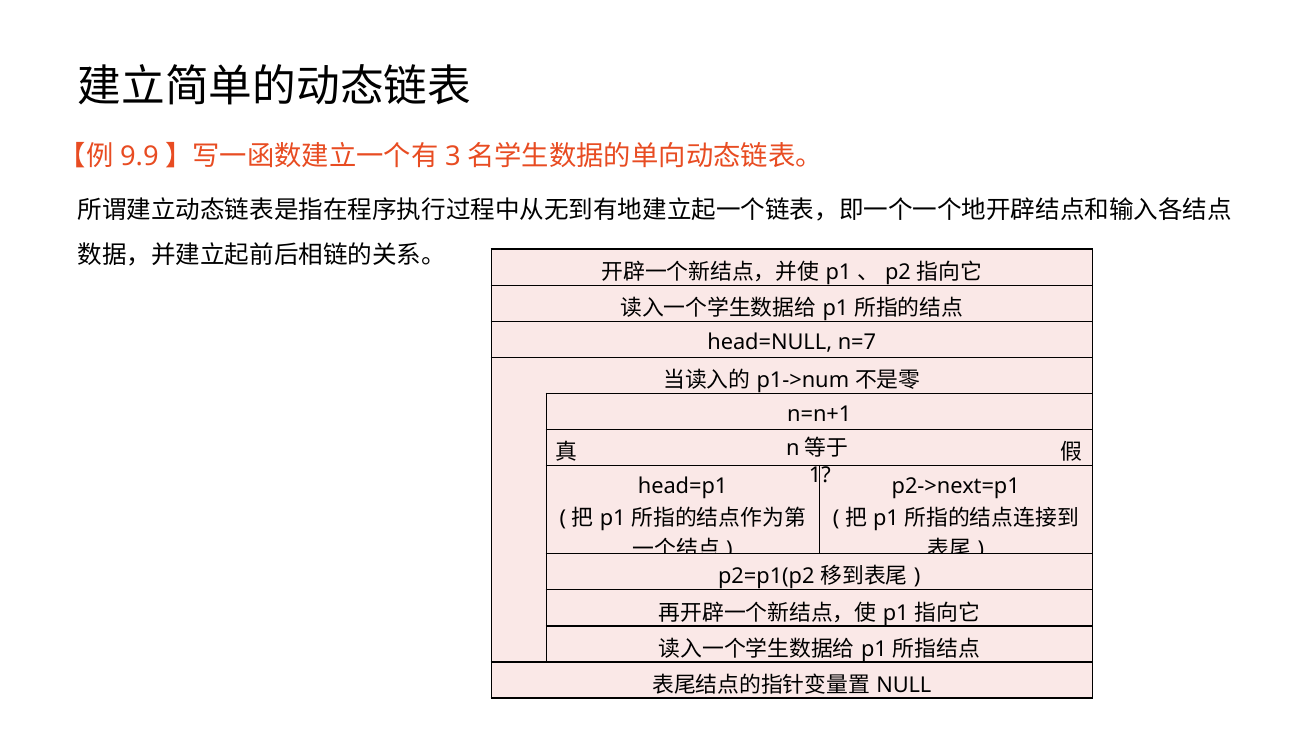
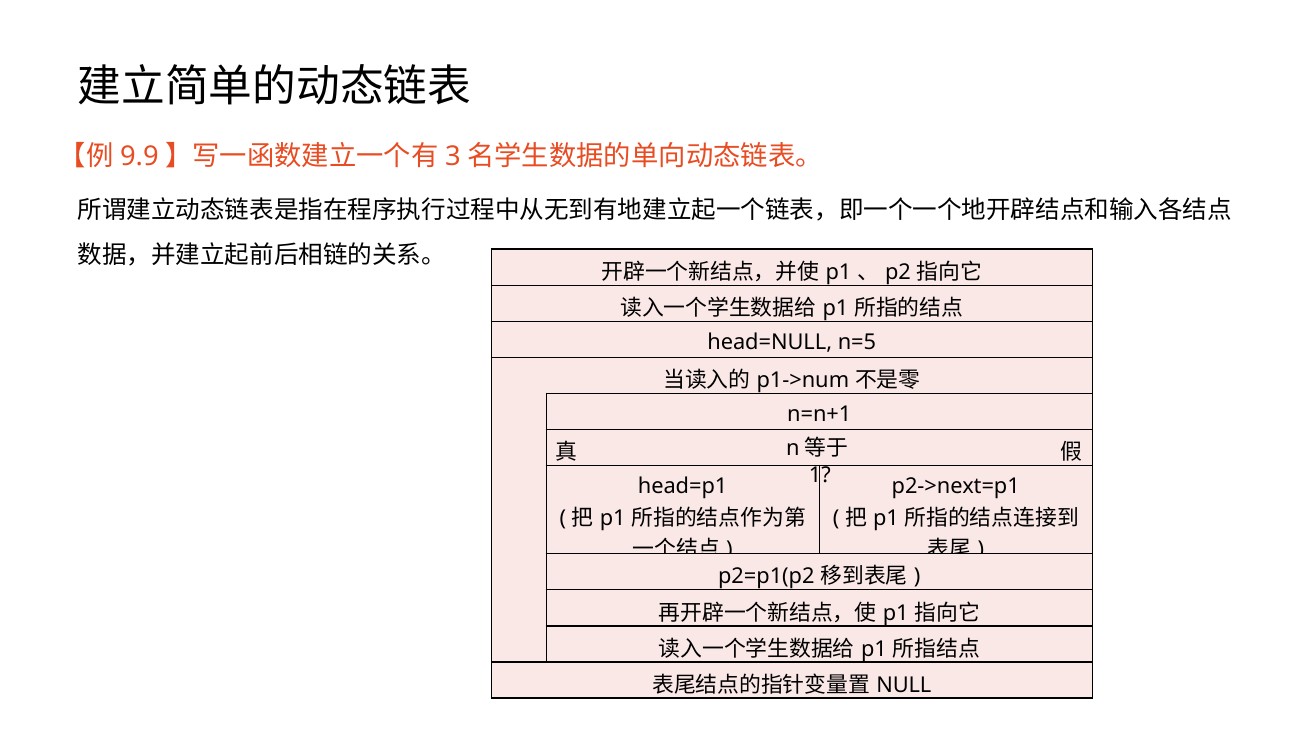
n=7: n=7 -> n=5
